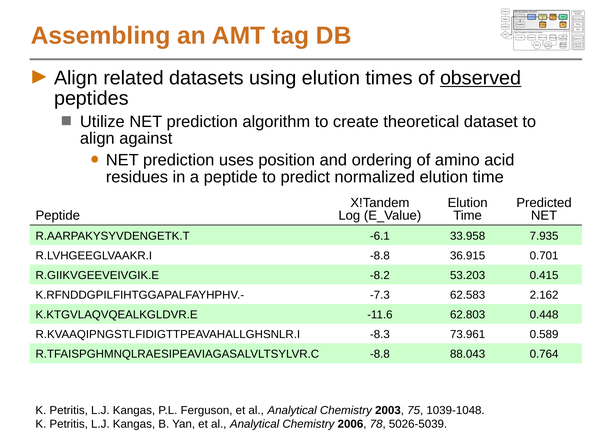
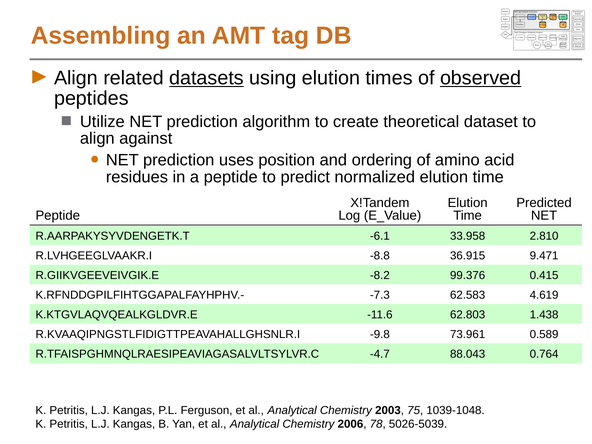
datasets at (206, 78) underline: none -> present
7.935: 7.935 -> 2.810
0.701: 0.701 -> 9.471
53.203: 53.203 -> 99.376
2.162: 2.162 -> 4.619
0.448: 0.448 -> 1.438
-8.3: -8.3 -> -9.8
R.TFAISPGHMNQLRAESIPEAVIAGASALVLTSYLVR.C -8.8: -8.8 -> -4.7
